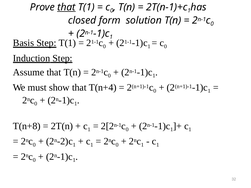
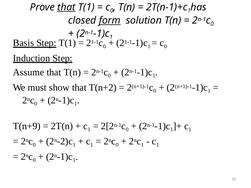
form underline: none -> present
T(n+4: T(n+4 -> T(n+2
T(n+8: T(n+8 -> T(n+9
